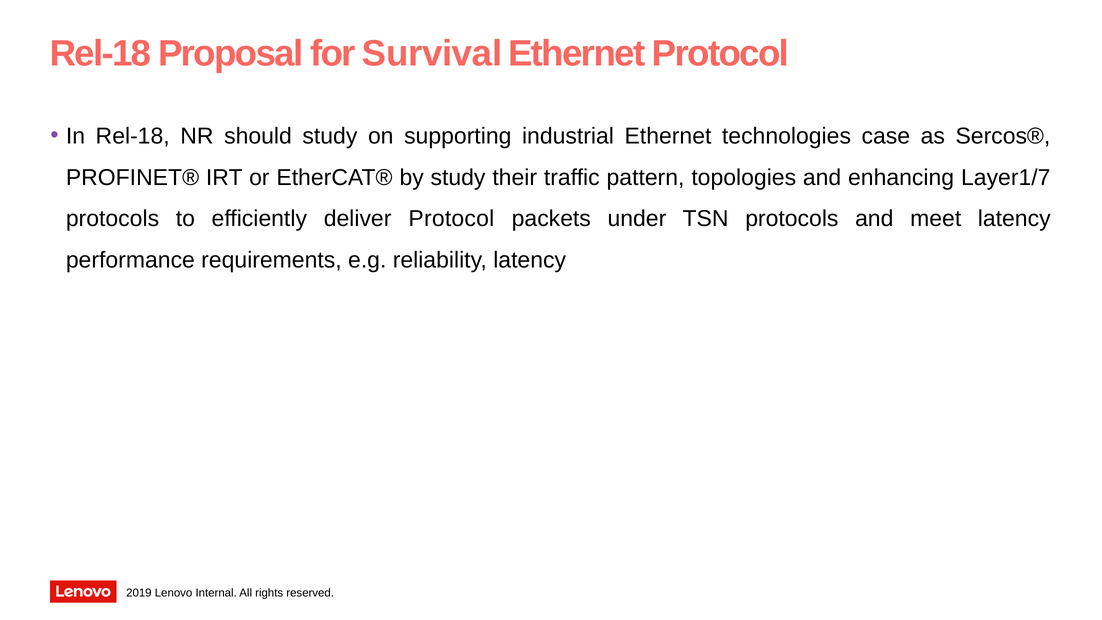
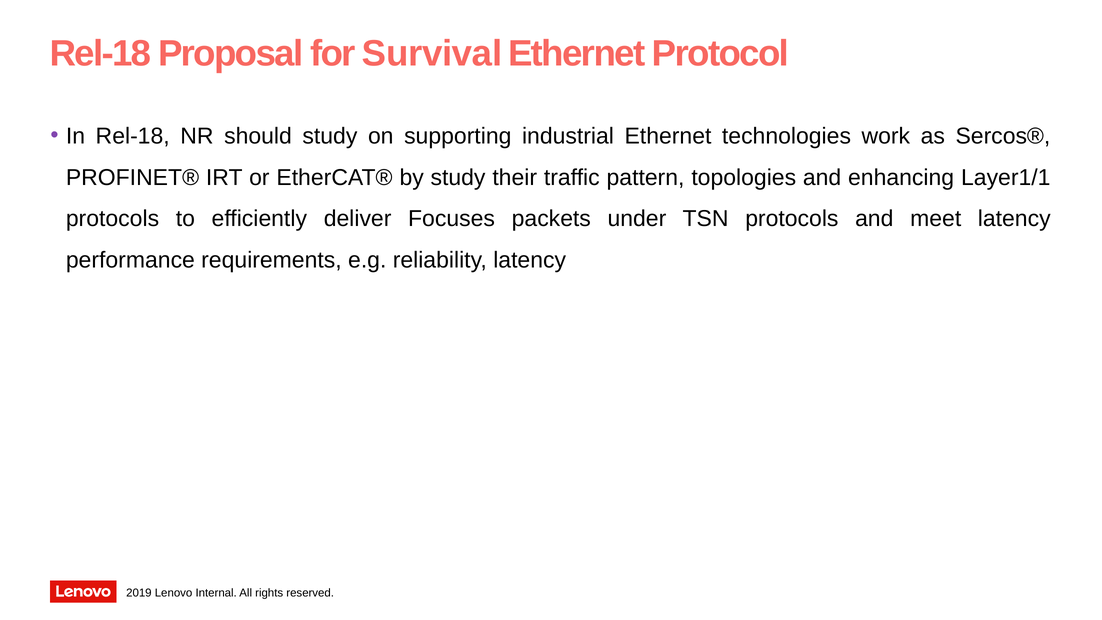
case: case -> work
Layer1/7: Layer1/7 -> Layer1/1
deliver Protocol: Protocol -> Focuses
